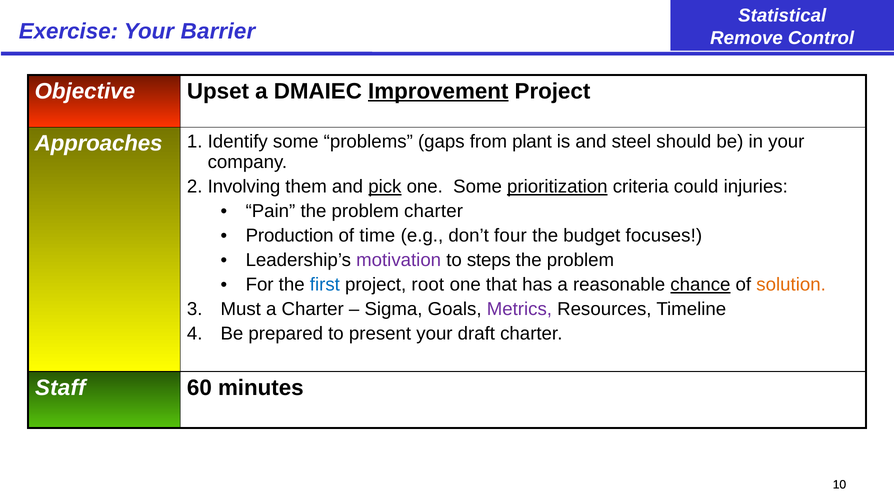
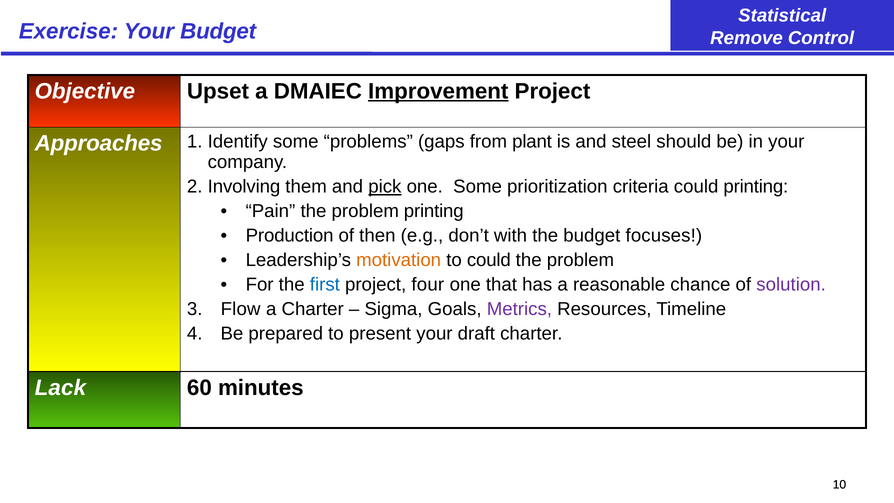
Your Barrier: Barrier -> Budget
prioritization underline: present -> none
could injuries: injuries -> printing
problem charter: charter -> printing
time: time -> then
four: four -> with
motivation colour: purple -> orange
to steps: steps -> could
root: root -> four
chance underline: present -> none
solution colour: orange -> purple
Must: Must -> Flow
Staff: Staff -> Lack
